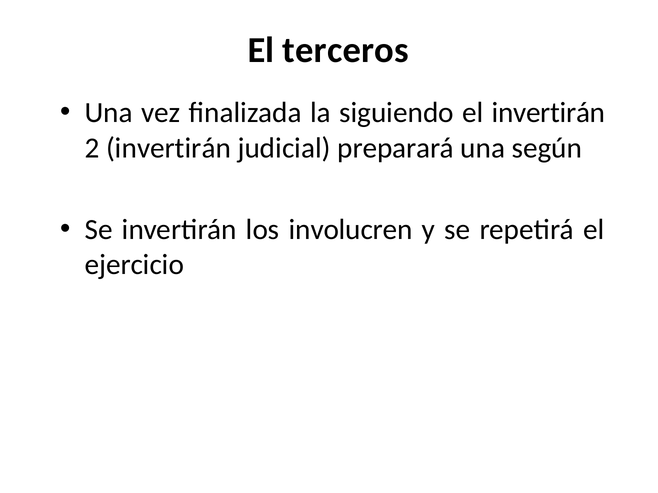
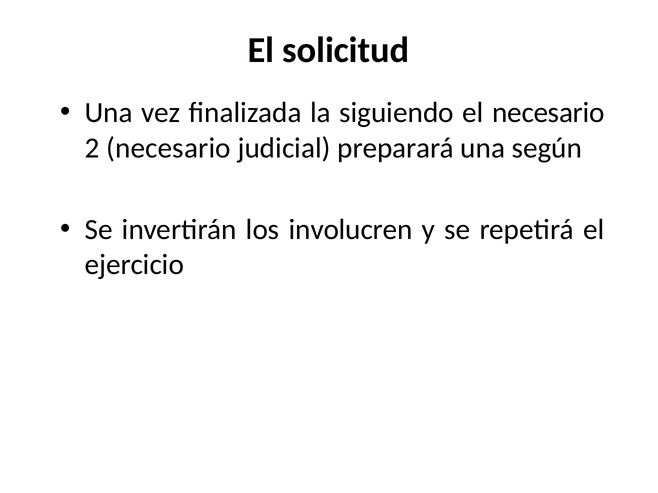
terceros: terceros -> solicitud
el invertirán: invertirán -> necesario
2 invertirán: invertirán -> necesario
